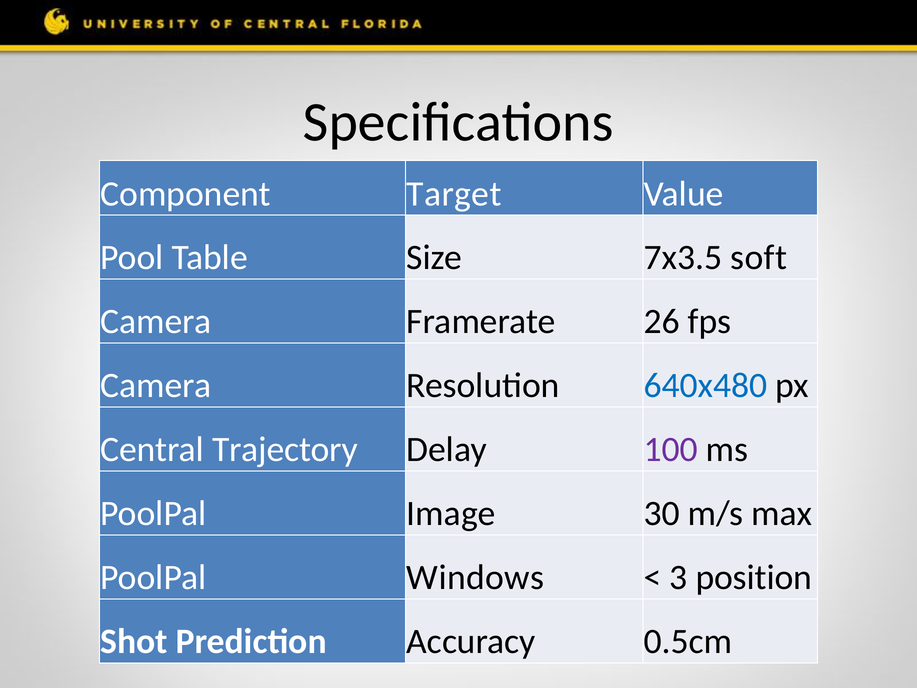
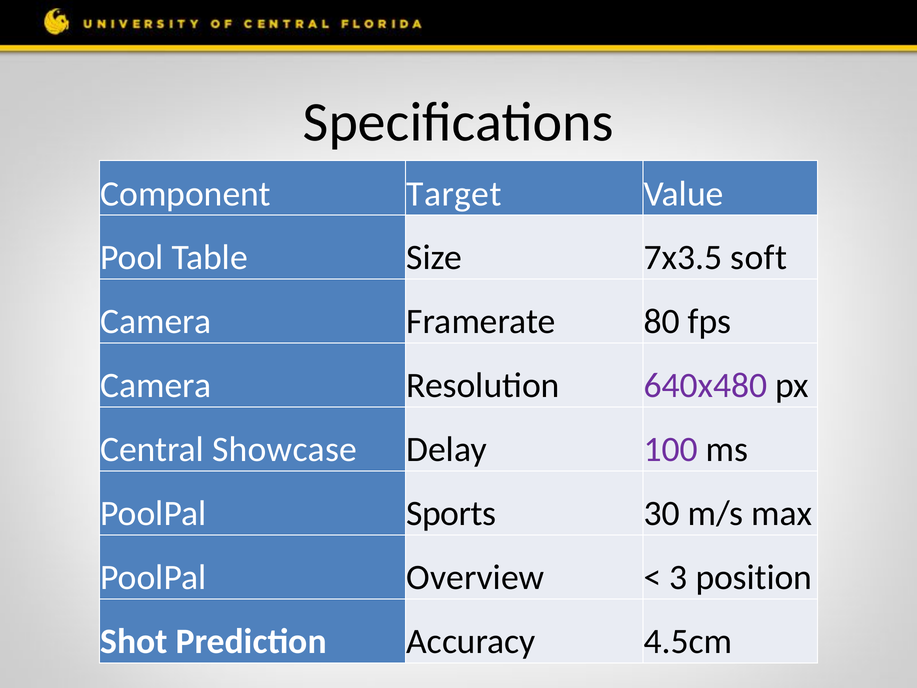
26: 26 -> 80
640x480 colour: blue -> purple
Trajectory: Trajectory -> Showcase
Image: Image -> Sports
Windows: Windows -> Overview
0.5cm: 0.5cm -> 4.5cm
